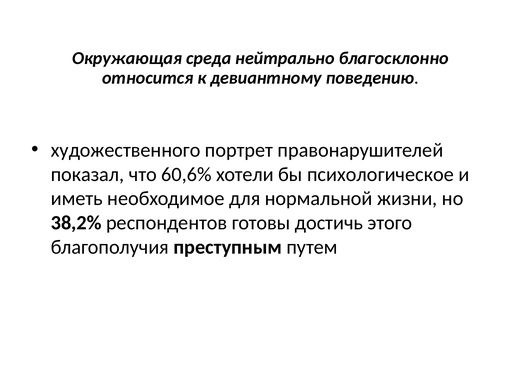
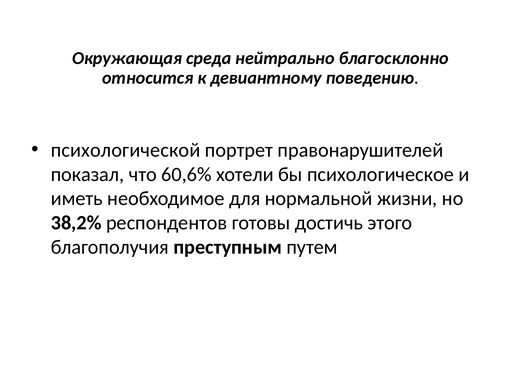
художественного: художественного -> психологической
